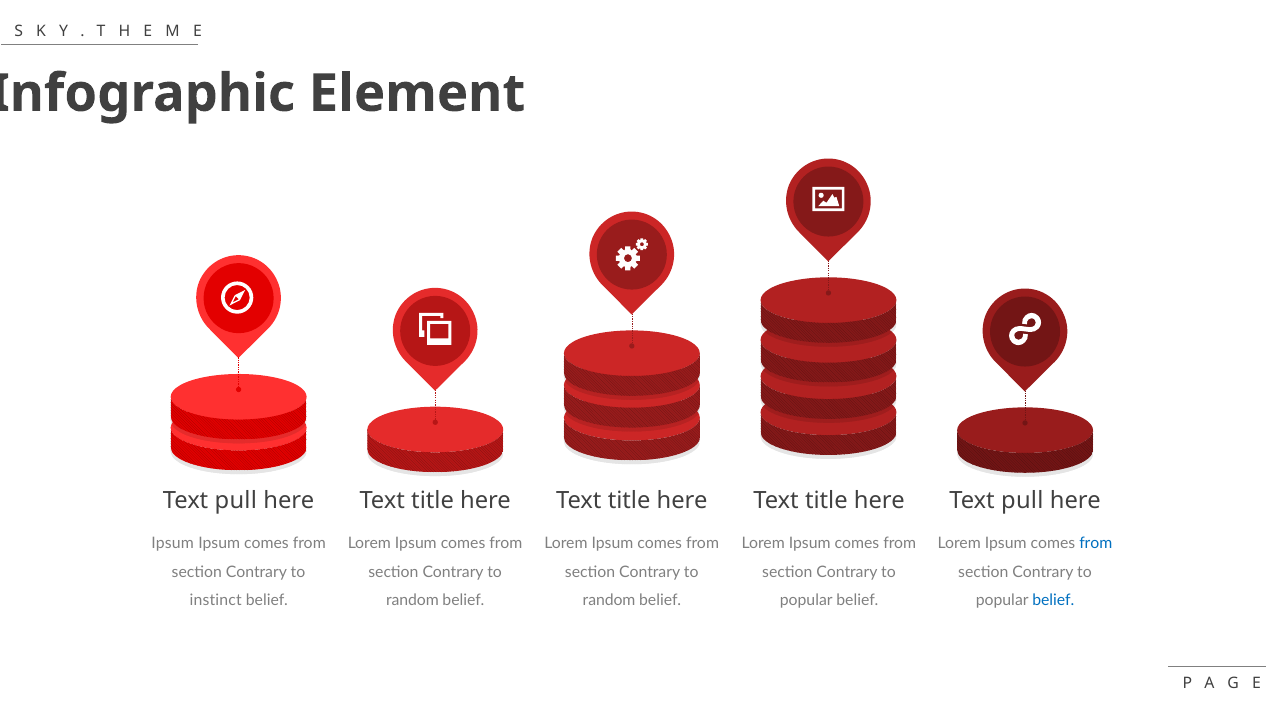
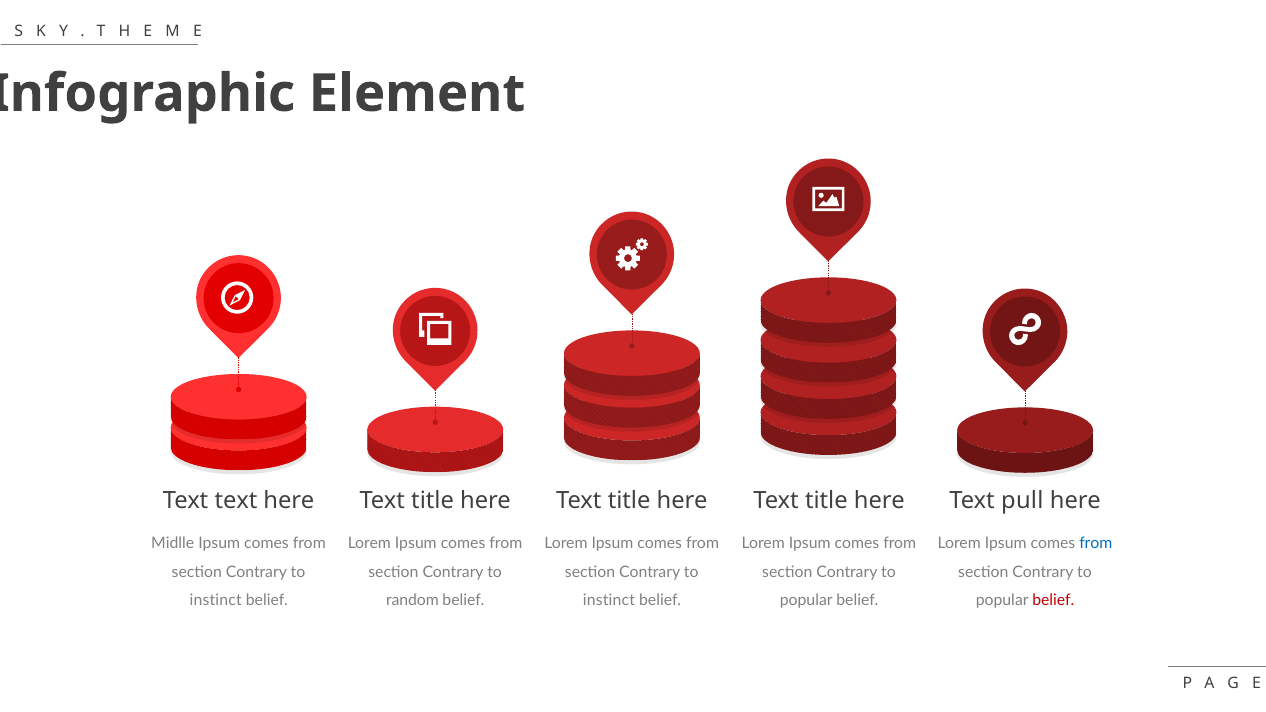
pull at (236, 501): pull -> text
Ipsum at (173, 544): Ipsum -> Midlle
random at (609, 601): random -> instinct
belief at (1053, 601) colour: blue -> red
